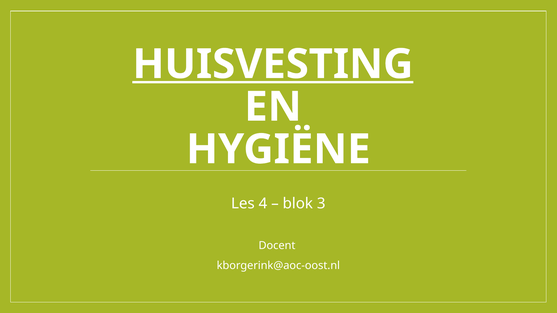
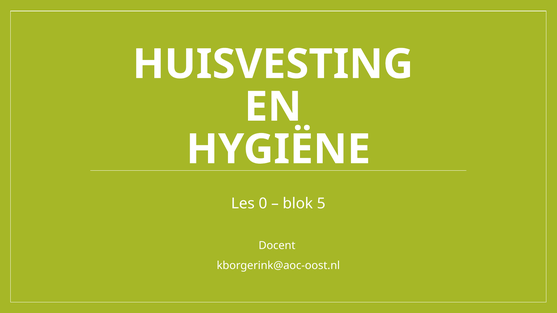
HUISVESTING underline: present -> none
4: 4 -> 0
3: 3 -> 5
